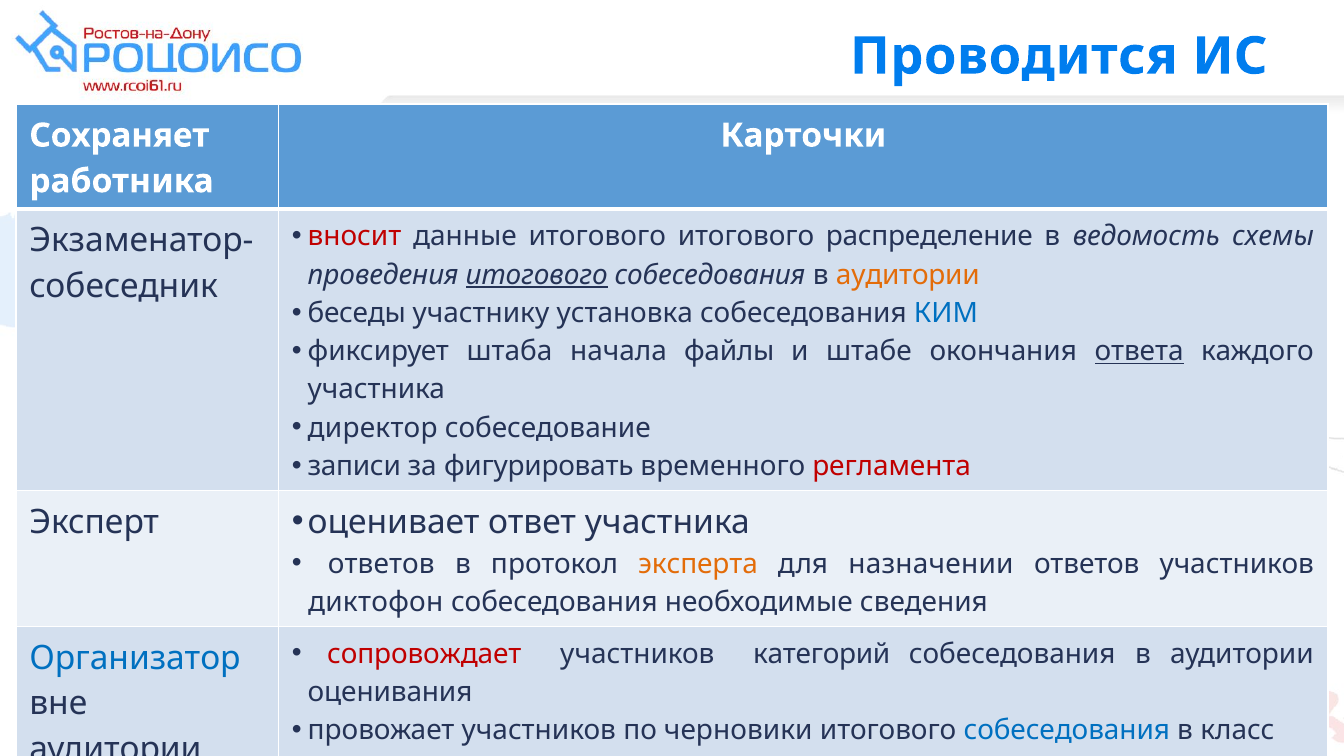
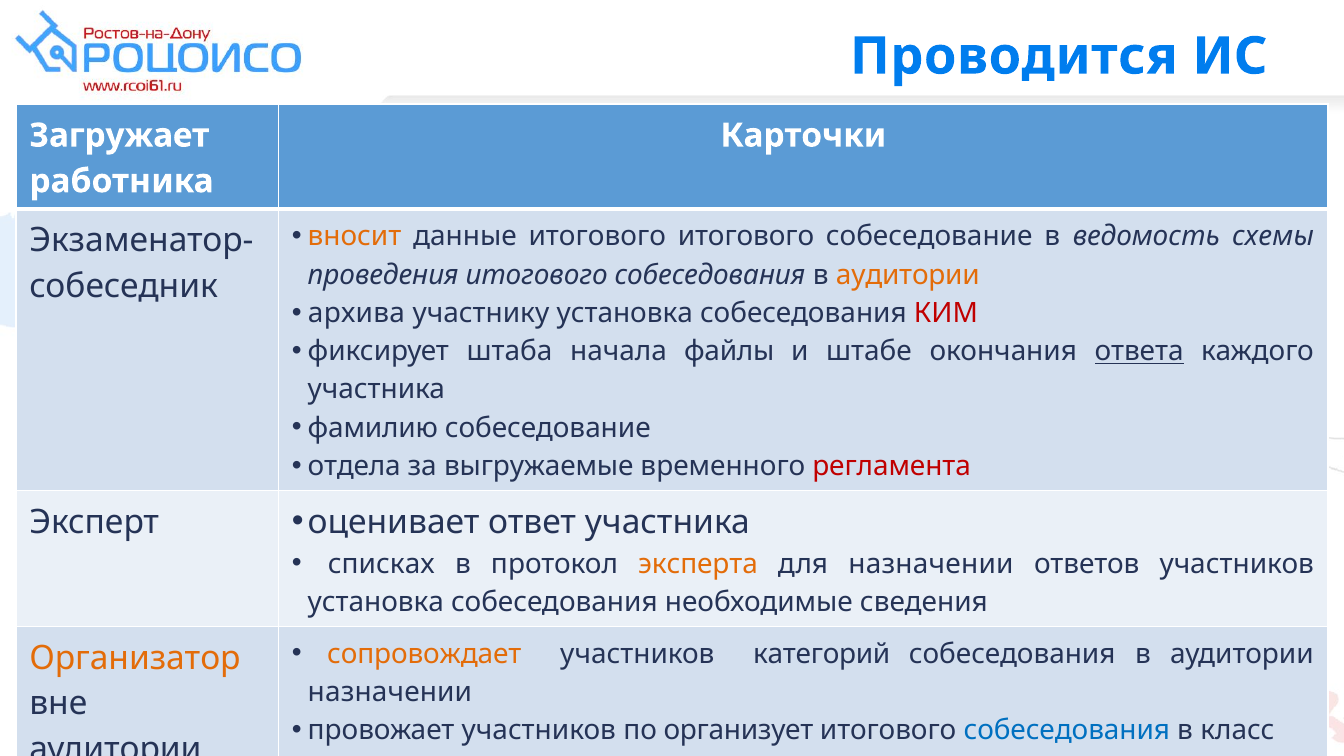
Сохраняет: Сохраняет -> Загружает
вносит colour: red -> orange
итогового распределение: распределение -> собеседование
итогового at (537, 275) underline: present -> none
беседы: беседы -> архива
КИМ colour: blue -> red
директор: директор -> фамилию
записи: записи -> отдела
фигурировать: фигурировать -> выгружаемые
ответов at (381, 564): ответов -> списках
диктофон at (376, 602): диктофон -> установка
сопровождает colour: red -> orange
Организатор colour: blue -> orange
оценивания at (390, 692): оценивания -> назначении
черновики: черновики -> организует
